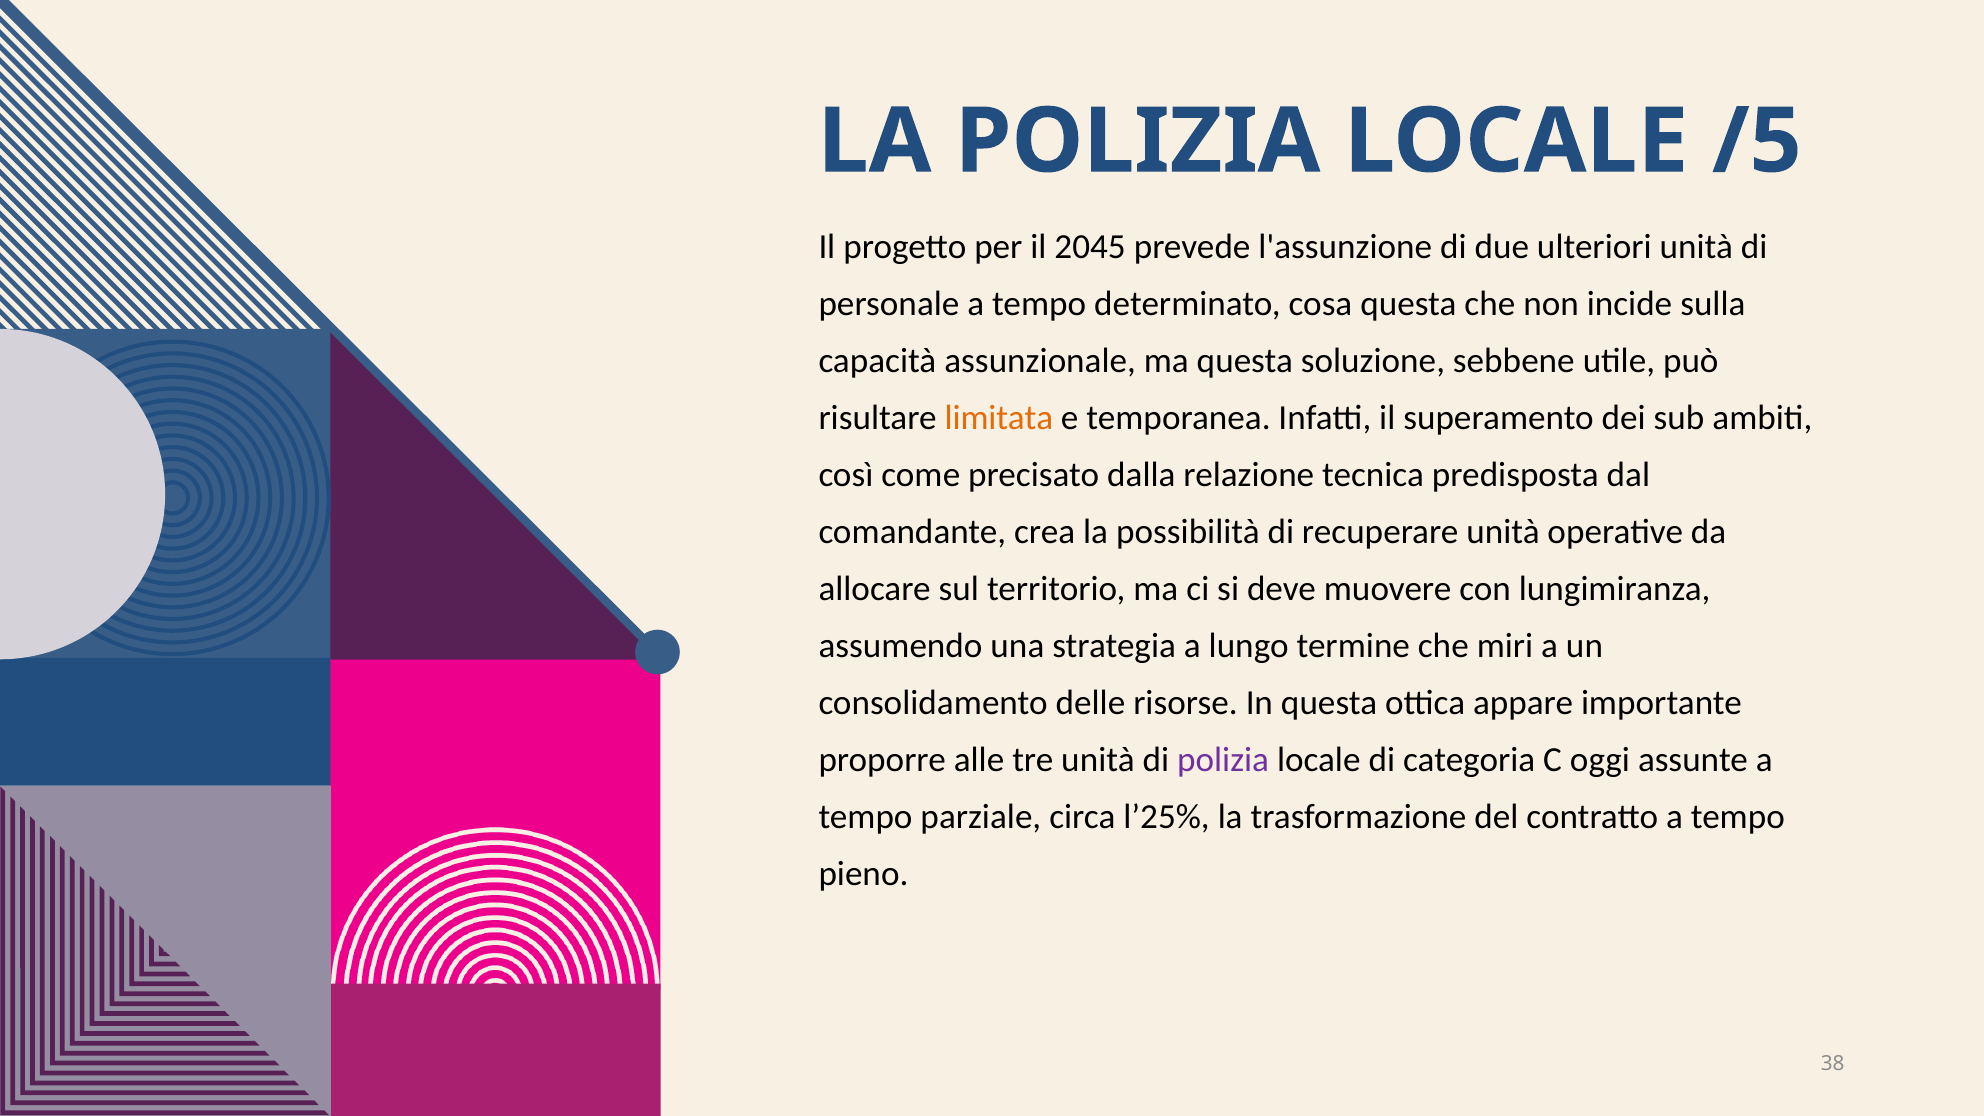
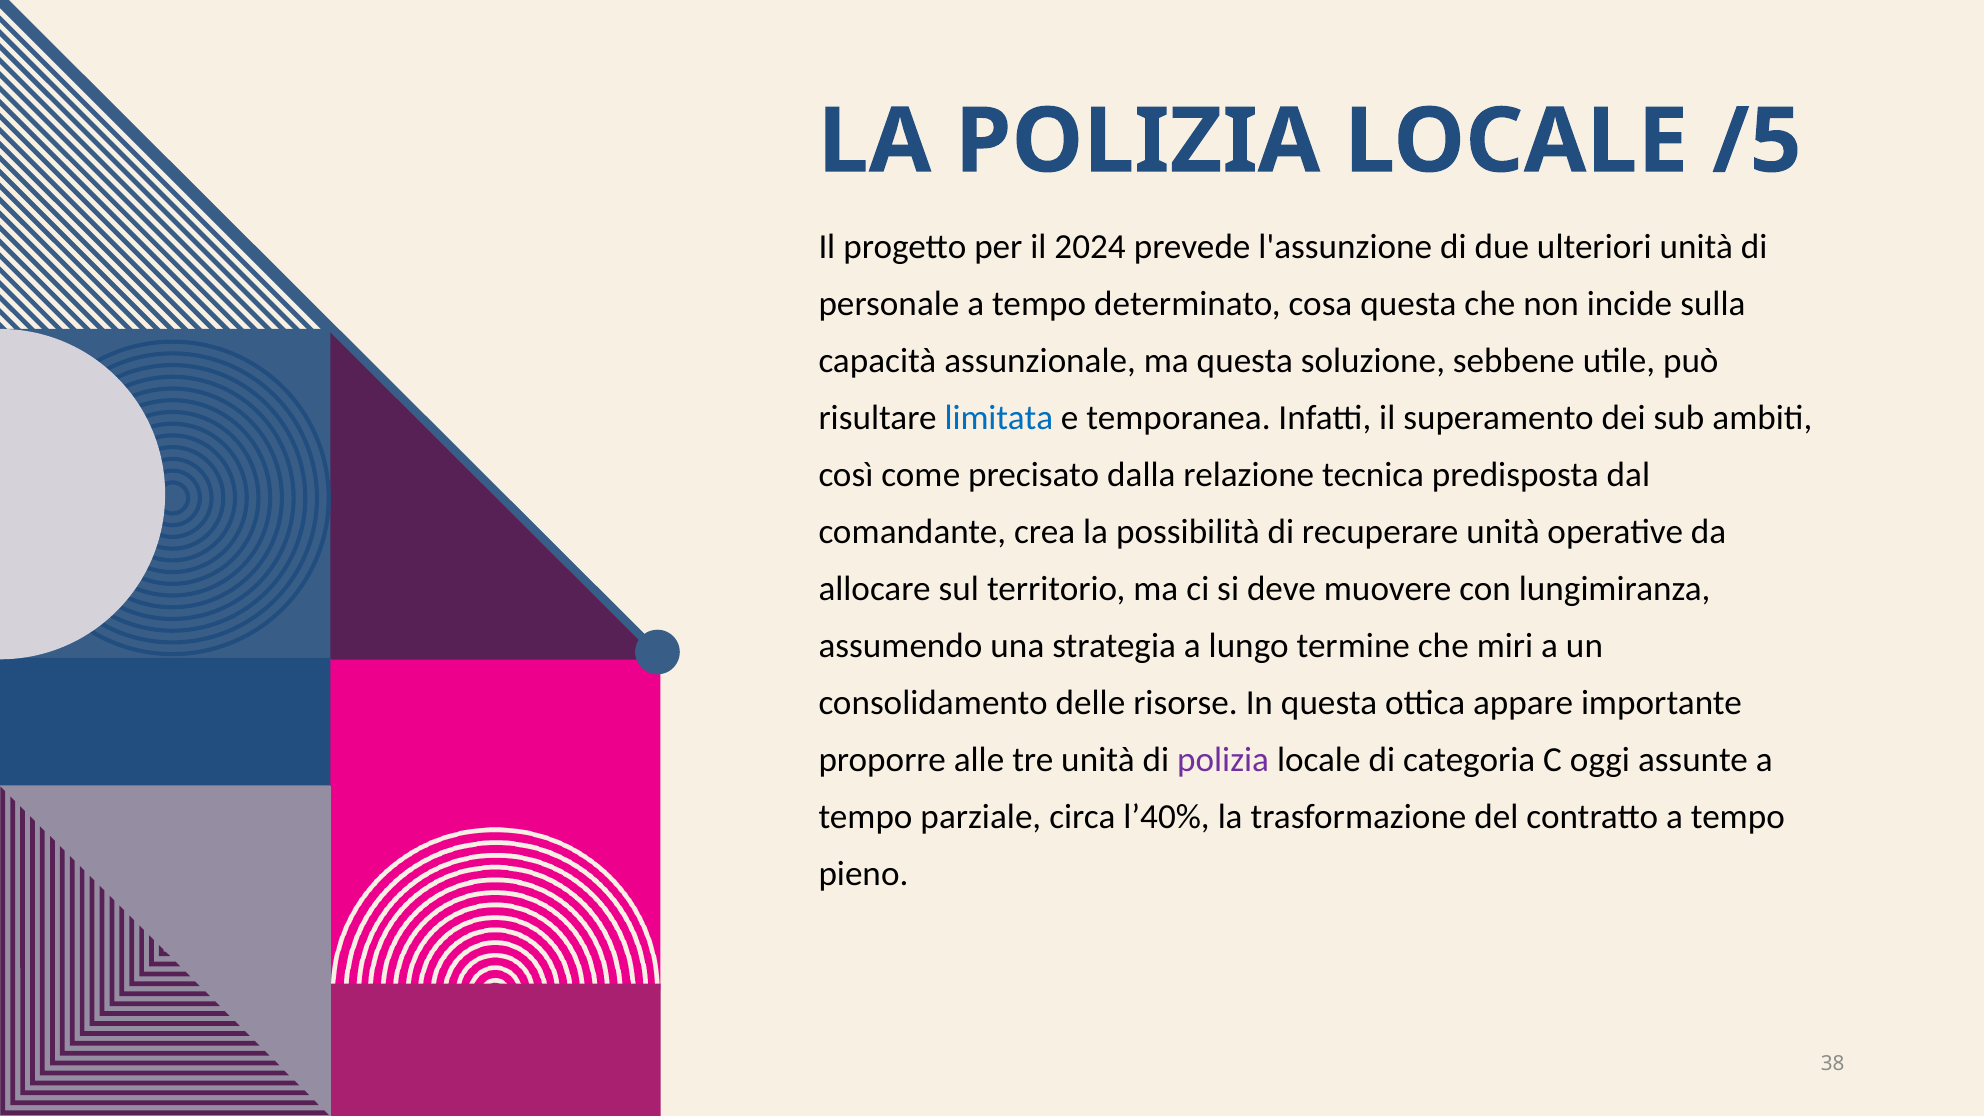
2045: 2045 -> 2024
limitata colour: orange -> blue
l’25%: l’25% -> l’40%
